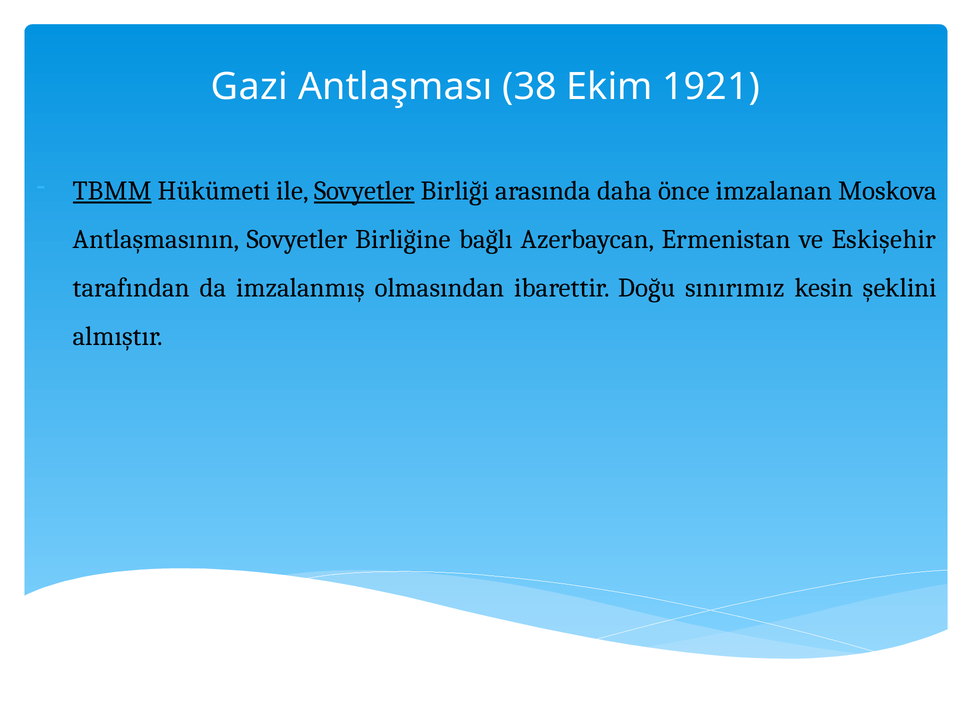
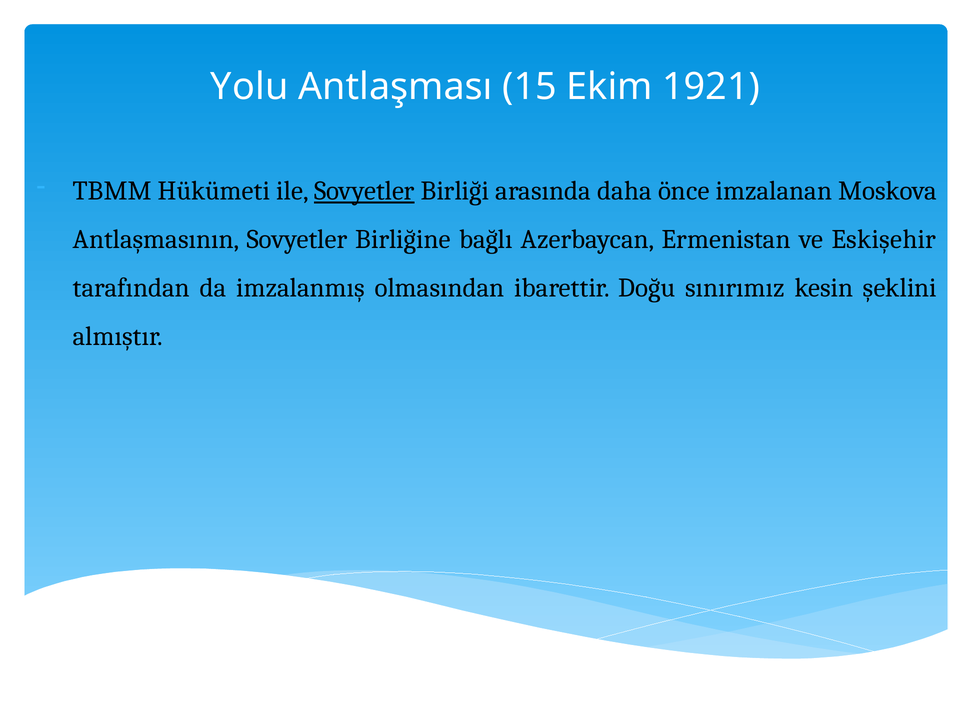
Gazi: Gazi -> Yolu
38: 38 -> 15
TBMM underline: present -> none
